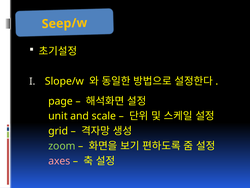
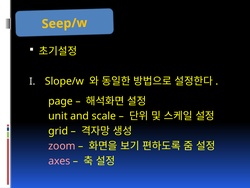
zoom colour: light green -> pink
